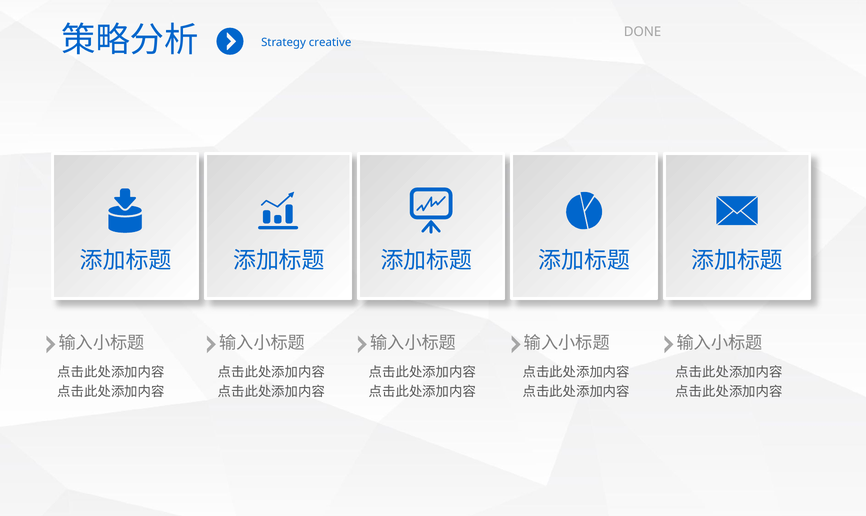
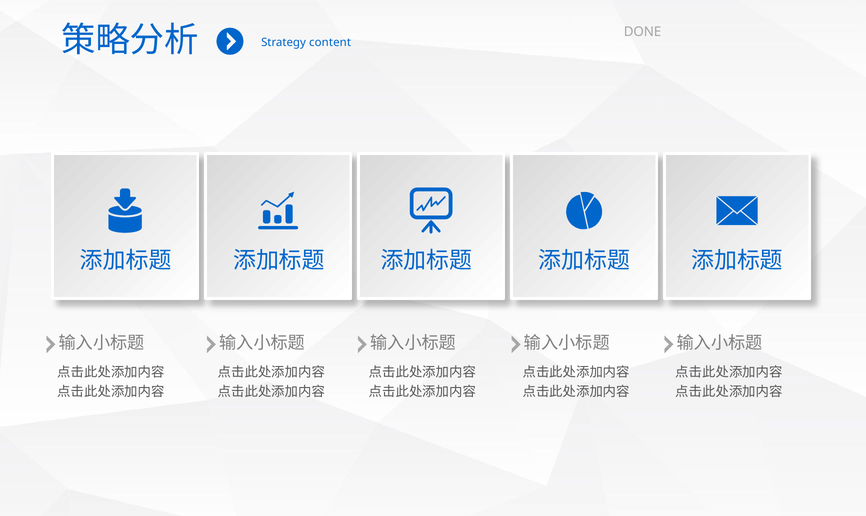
creative: creative -> content
